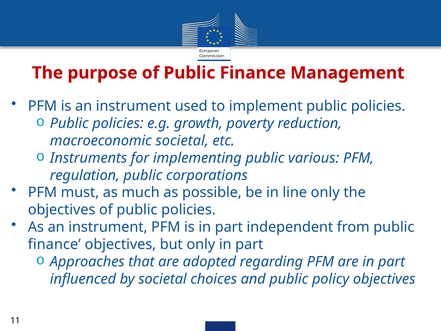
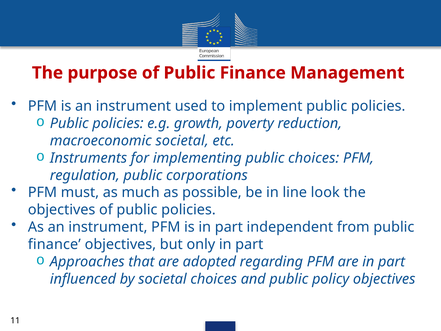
public various: various -> choices
line only: only -> look
